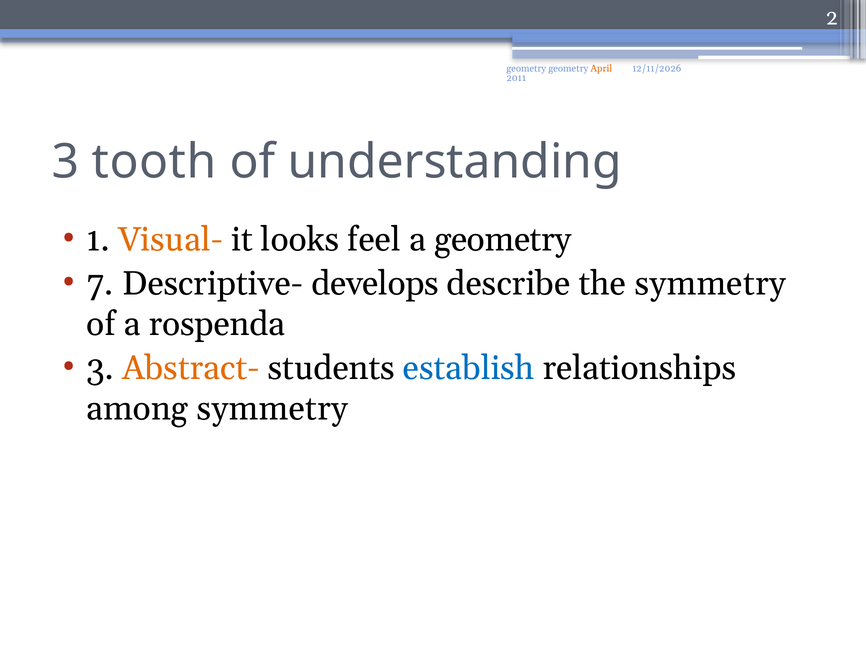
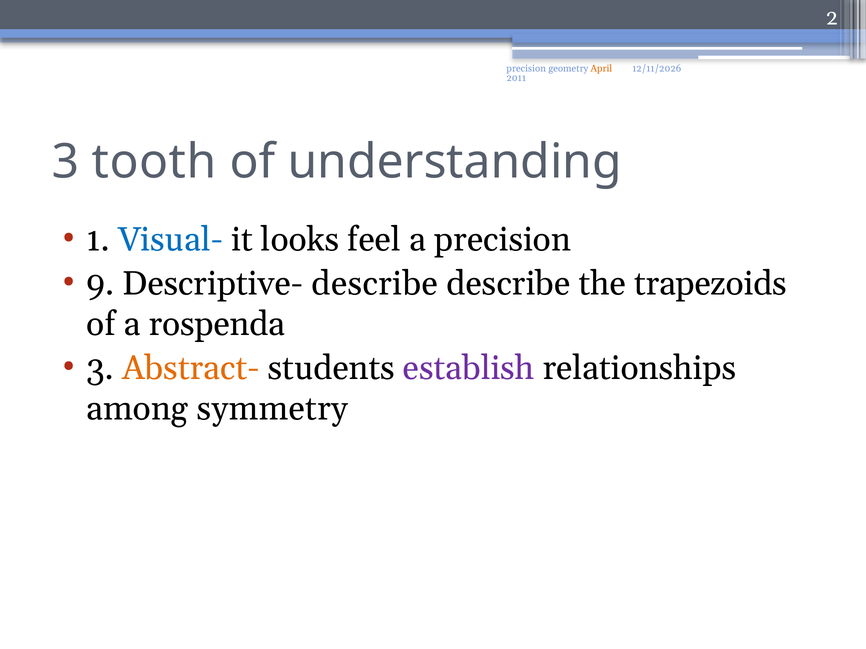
geometry at (526, 69): geometry -> precision
Visual- colour: orange -> blue
a geometry: geometry -> precision
7: 7 -> 9
Descriptive- develops: develops -> describe
the symmetry: symmetry -> trapezoids
establish colour: blue -> purple
